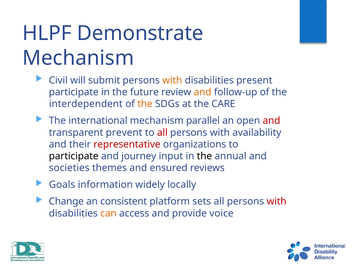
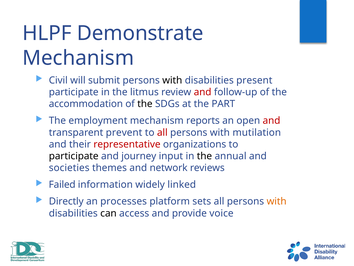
with at (172, 80) colour: orange -> black
future: future -> litmus
and at (203, 92) colour: orange -> red
interdependent: interdependent -> accommodation
the at (145, 104) colour: orange -> black
CARE: CARE -> PART
international: international -> employment
parallel: parallel -> reports
availability: availability -> mutilation
ensured: ensured -> network
Goals: Goals -> Failed
locally: locally -> linked
Change: Change -> Directly
consistent: consistent -> processes
with at (277, 201) colour: red -> orange
can colour: orange -> black
